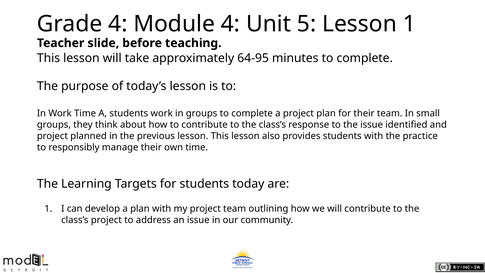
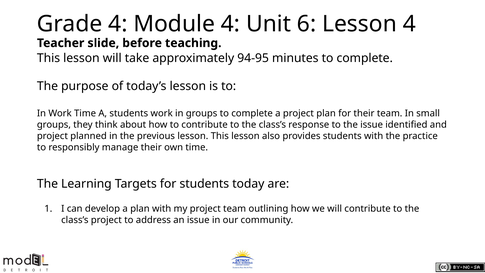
5: 5 -> 6
Lesson 1: 1 -> 4
64-95: 64-95 -> 94-95
